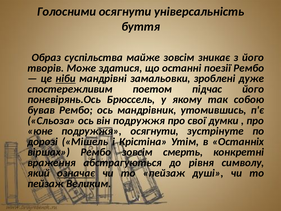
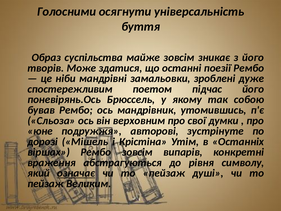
ніби underline: present -> none
він подружжя: подружжя -> верховним
подружжя осягнути: осягнути -> авторові
смерть: смерть -> випарів
